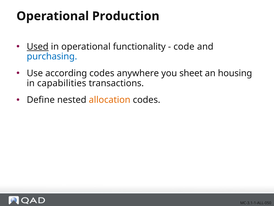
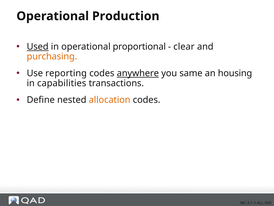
functionality: functionality -> proportional
code: code -> clear
purchasing colour: blue -> orange
according: according -> reporting
anywhere underline: none -> present
sheet: sheet -> same
